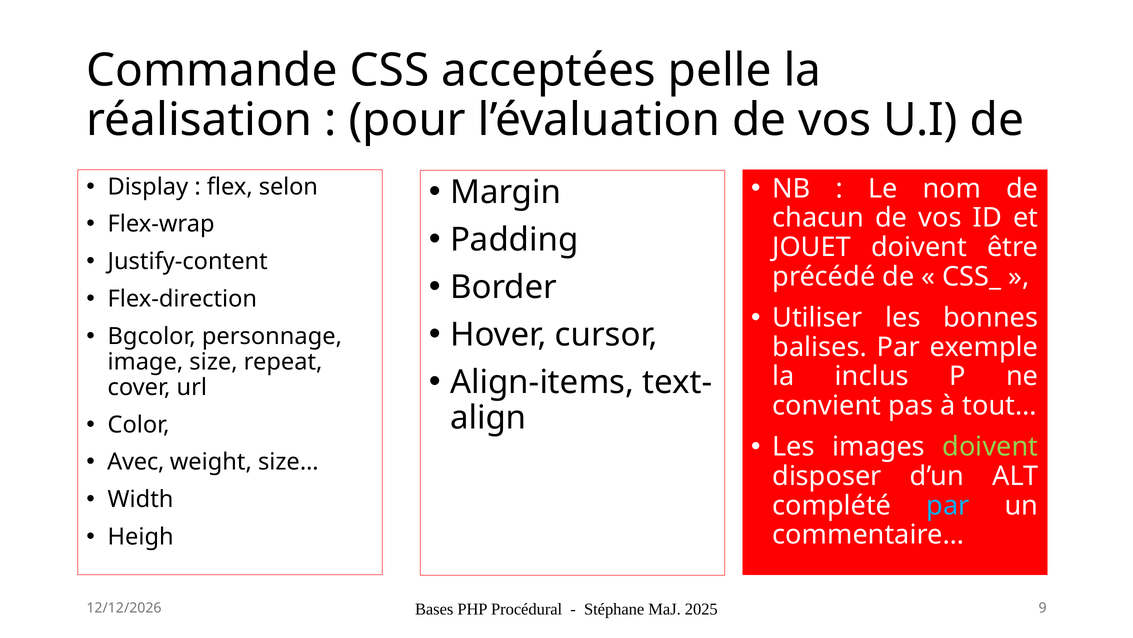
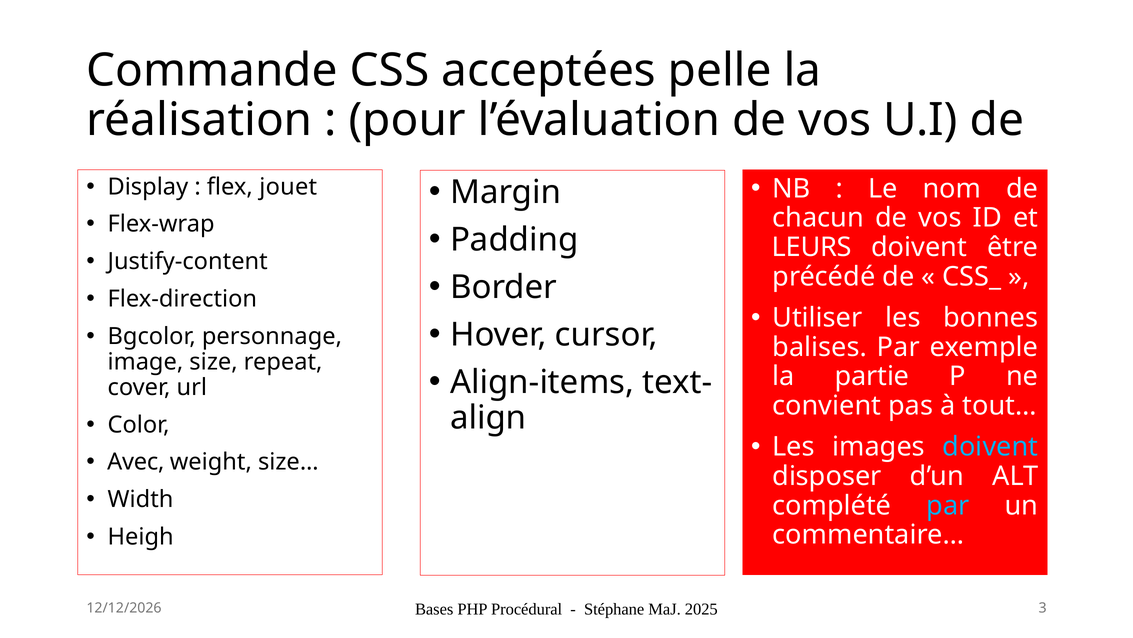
selon: selon -> jouet
JOUET: JOUET -> LEURS
inclus: inclus -> partie
doivent at (990, 446) colour: light green -> light blue
9: 9 -> 3
